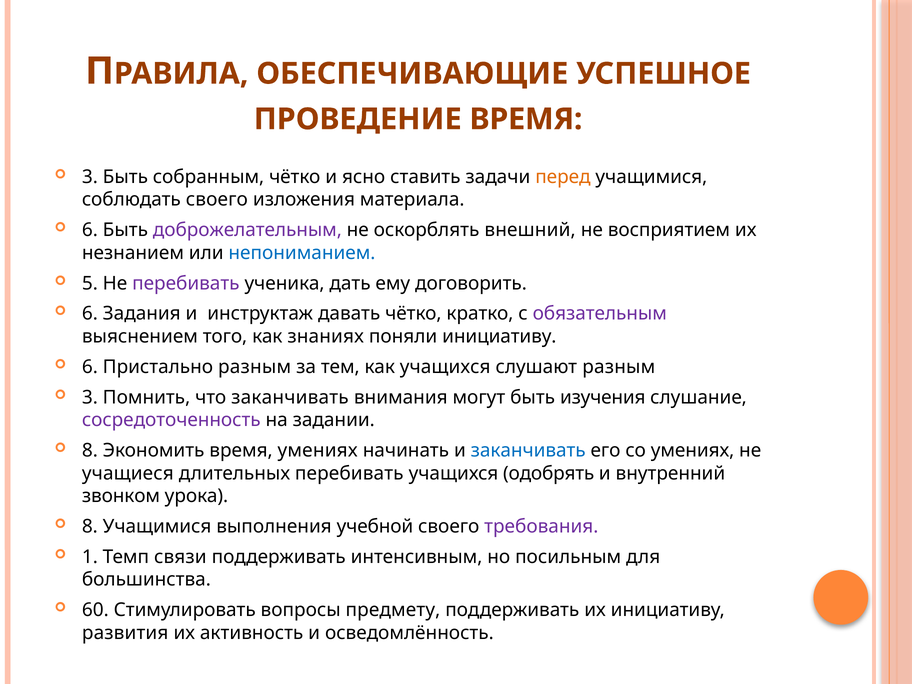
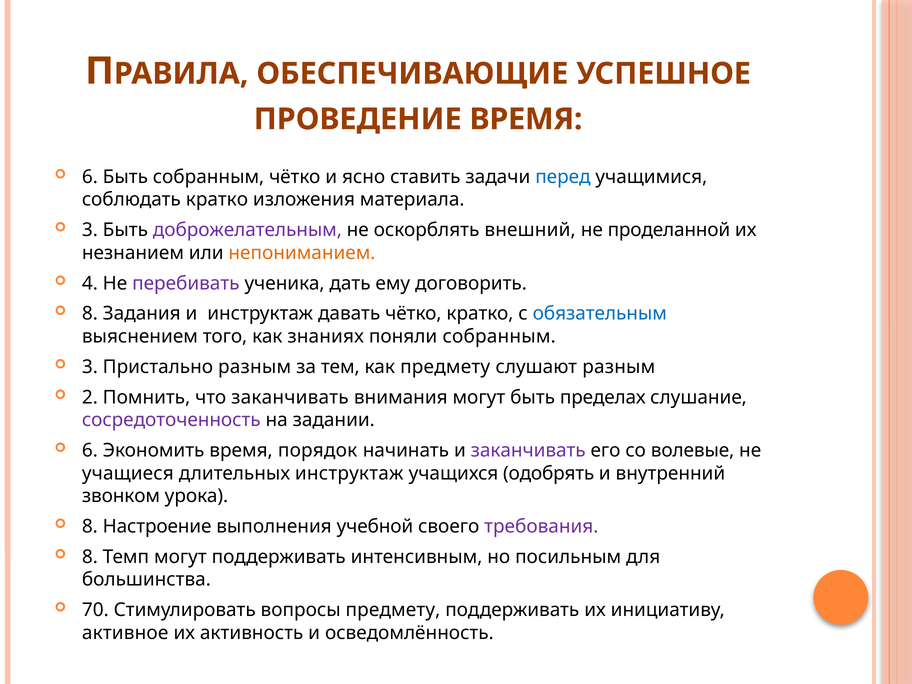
3 at (90, 177): 3 -> 6
перед colour: orange -> blue
соблюдать своего: своего -> кратко
6 at (90, 230): 6 -> 3
восприятием: восприятием -> проделанной
непониманием colour: blue -> orange
5: 5 -> 4
6 at (90, 314): 6 -> 8
обязательным colour: purple -> blue
поняли инициативу: инициативу -> собранным
6 at (90, 367): 6 -> 3
как учащихся: учащихся -> предмету
3 at (90, 397): 3 -> 2
изучения: изучения -> пределах
8 at (90, 450): 8 -> 6
время умениях: умениях -> порядок
заканчивать at (528, 450) colour: blue -> purple
со умениях: умениях -> волевые
длительных перебивать: перебивать -> инструктаж
8 Учащимися: Учащимися -> Настроение
1 at (90, 557): 1 -> 8
Темп связи: связи -> могут
60: 60 -> 70
развития: развития -> активное
